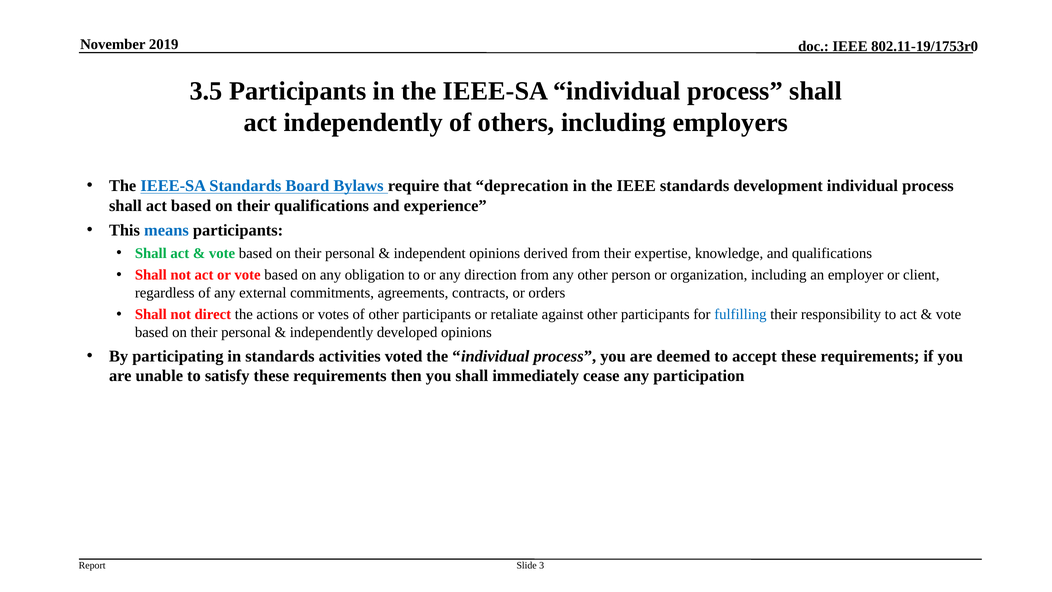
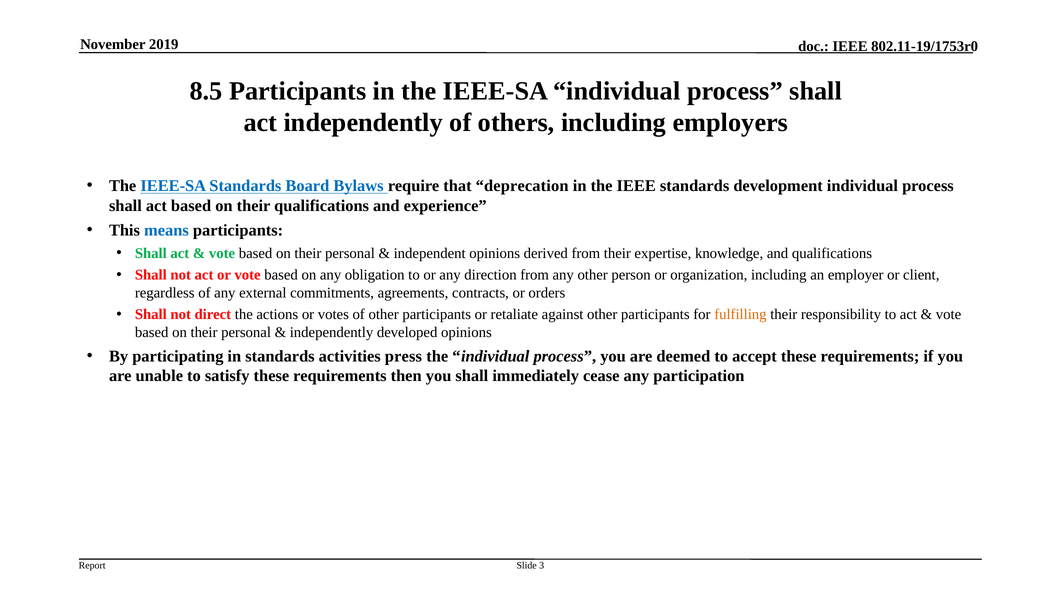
3.5: 3.5 -> 8.5
fulfilling colour: blue -> orange
voted: voted -> press
